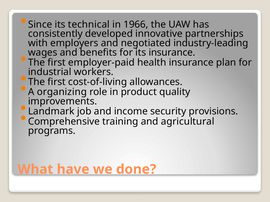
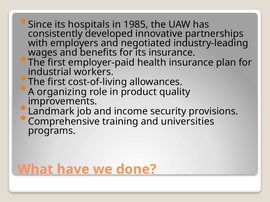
technical: technical -> hospitals
1966: 1966 -> 1985
agricultural: agricultural -> universities
